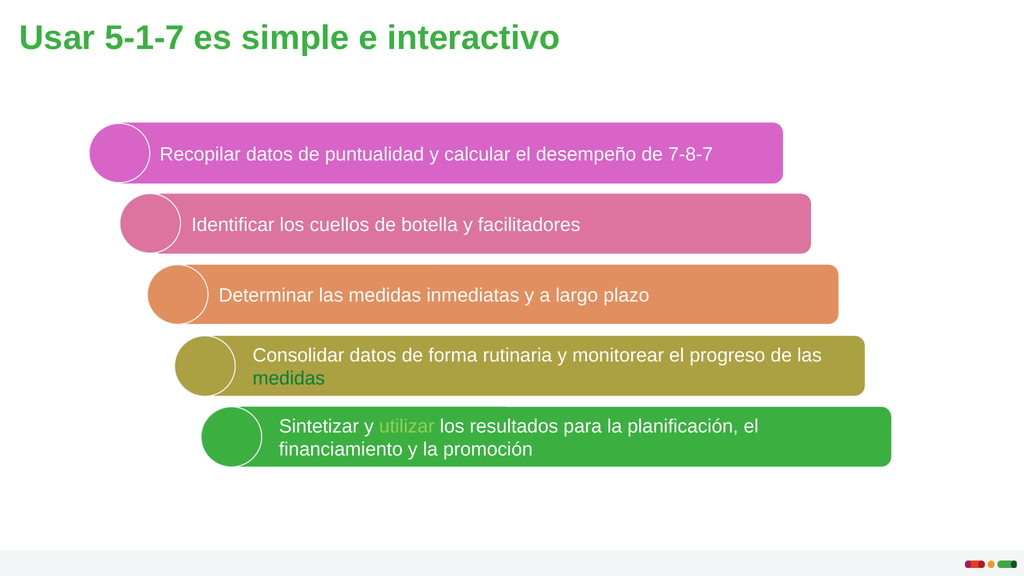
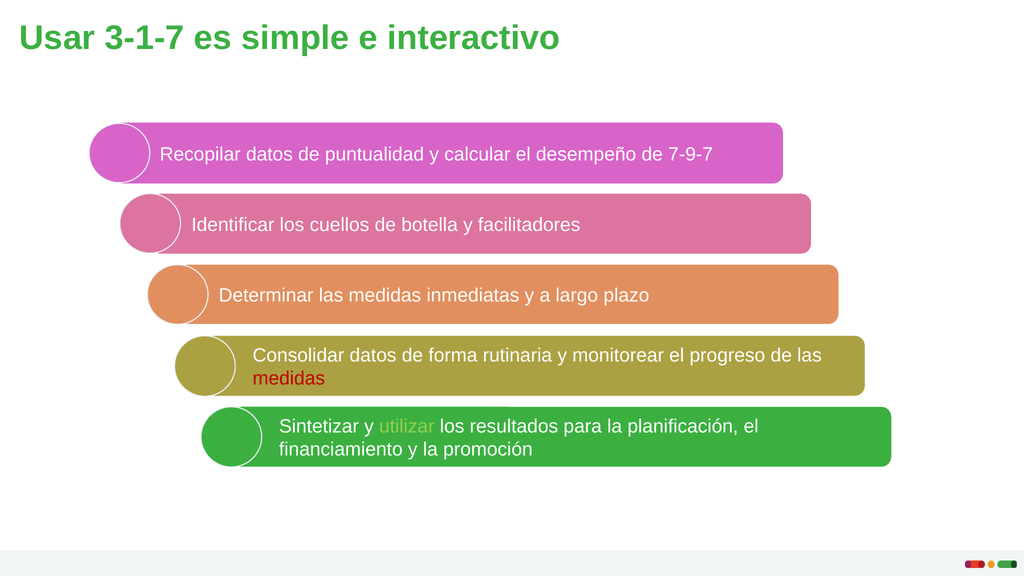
5-1-7: 5-1-7 -> 3-1-7
7-8-7: 7-8-7 -> 7-9-7
medidas at (289, 379) colour: green -> red
